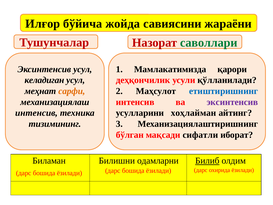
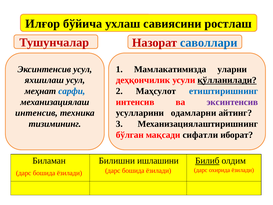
жойда: жойда -> ухлаш
жараёни: жараёни -> ростлаш
саволлари colour: green -> blue
қарори: қарори -> уларни
келадиган: келадиган -> яхшилаш
қўлланилади underline: none -> present
сарфи colour: orange -> blue
хоҳлайман: хоҳлайман -> одамларни
одамларни: одамларни -> ишлашини
